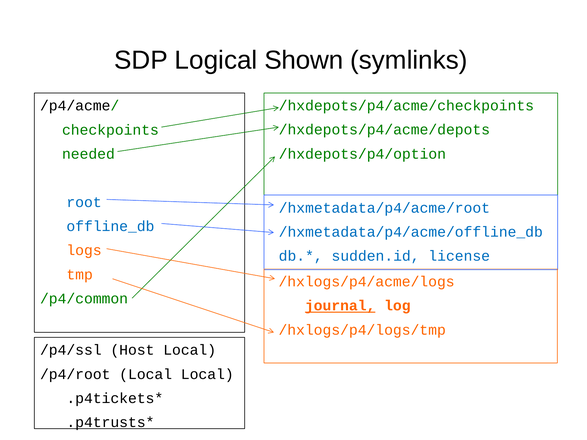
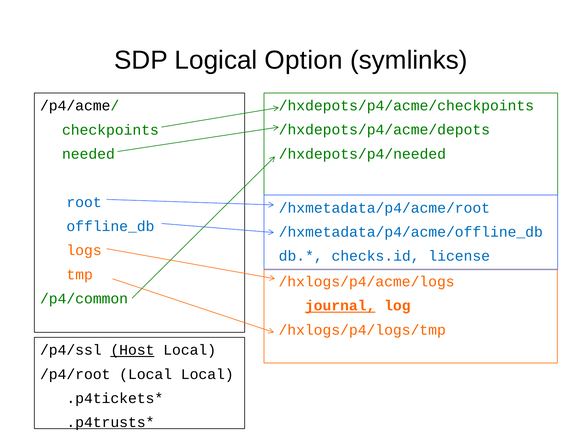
Shown: Shown -> Option
/hxdepots/p4/option: /hxdepots/p4/option -> /hxdepots/p4/needed
sudden.id: sudden.id -> checks.id
Host underline: none -> present
